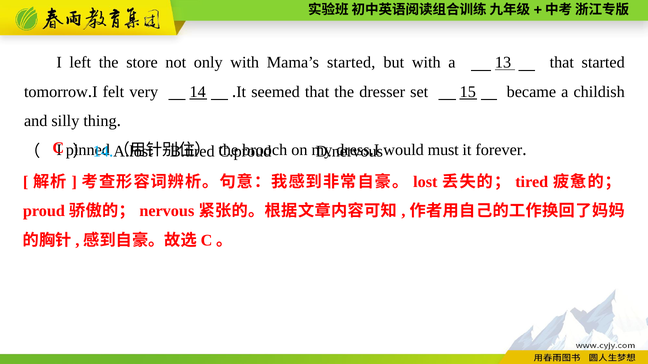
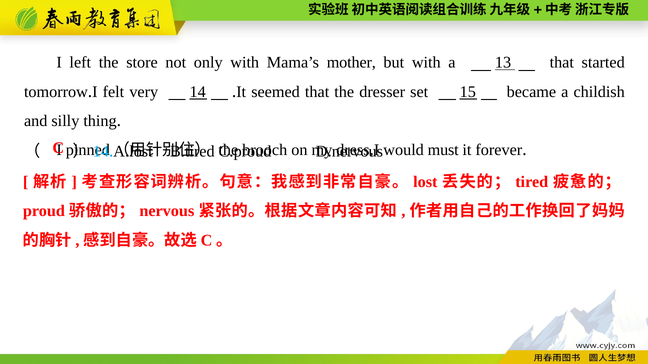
Mama’s started: started -> mother
